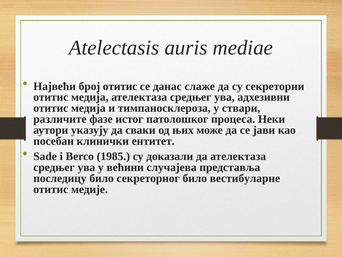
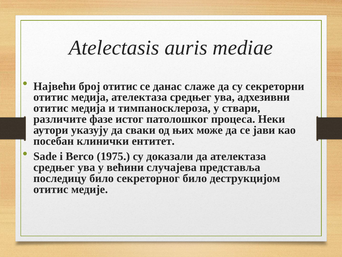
1985: 1985 -> 1975
вестибуларне: вестибуларне -> деструкцијом
